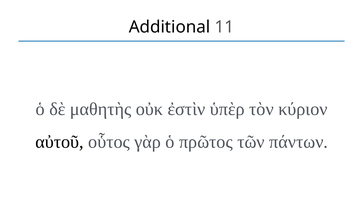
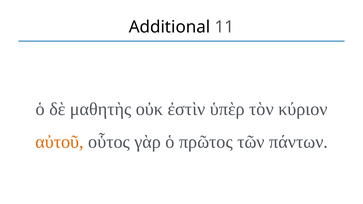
αὐτοῦ colour: black -> orange
